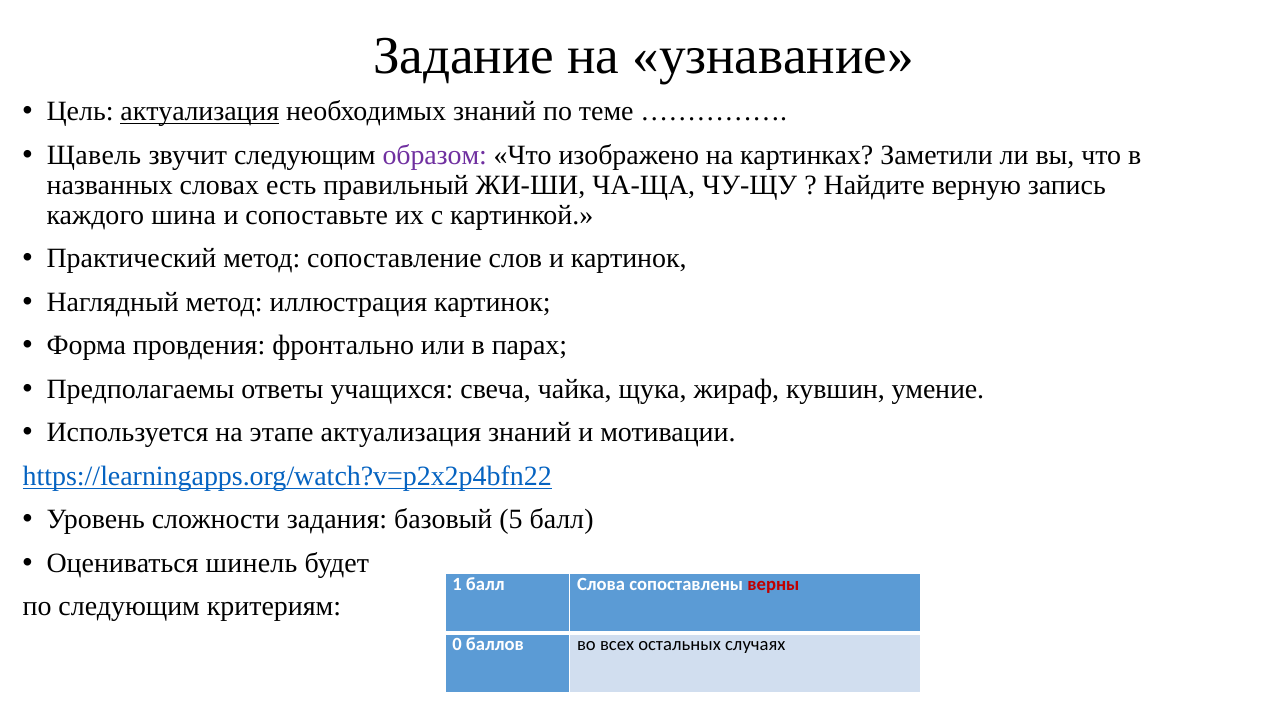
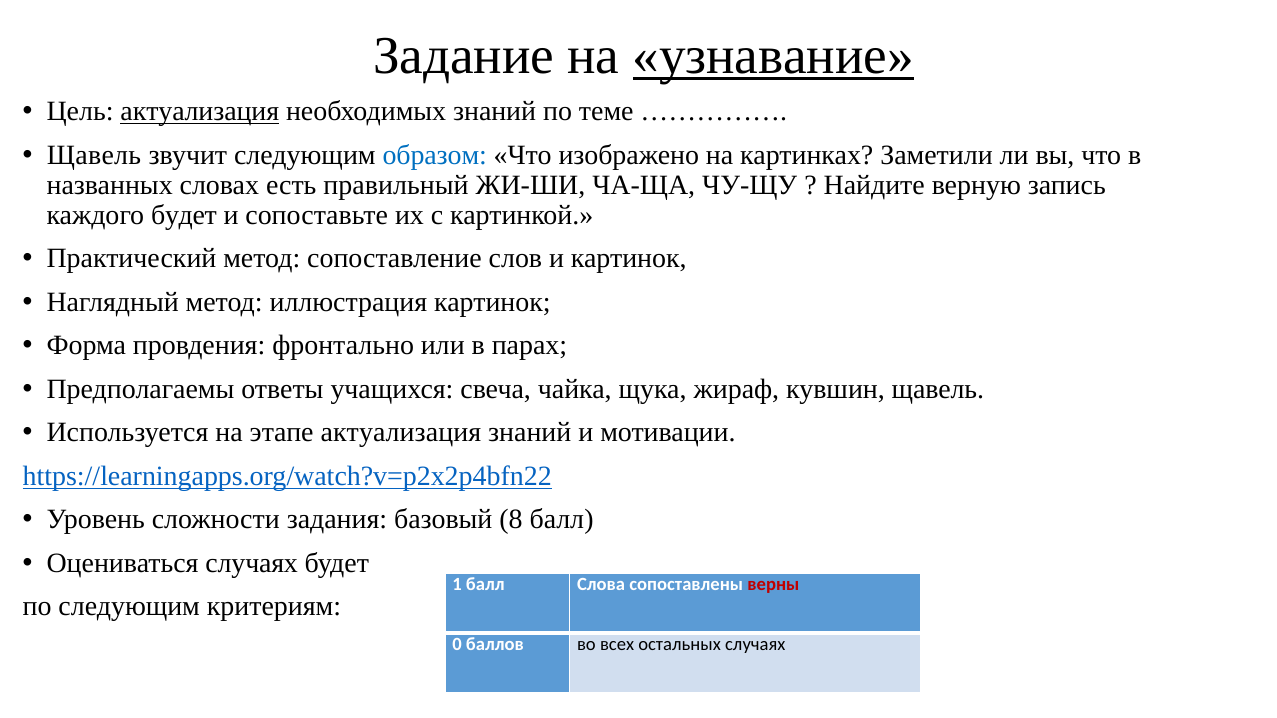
узнавание underline: none -> present
образом colour: purple -> blue
каждого шина: шина -> будет
кувшин умение: умение -> щавель
5: 5 -> 8
Оцениваться шинель: шинель -> случаях
